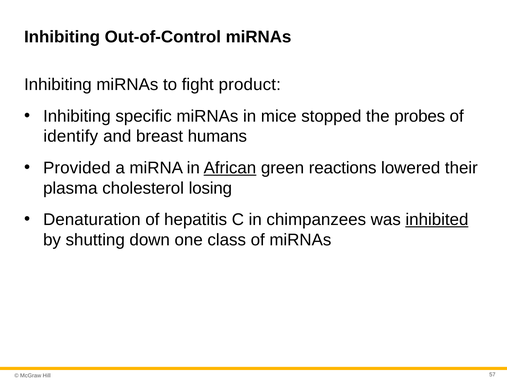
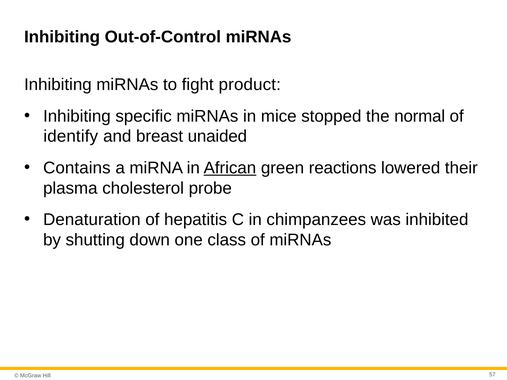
probes: probes -> normal
humans: humans -> unaided
Provided: Provided -> Contains
losing: losing -> probe
inhibited underline: present -> none
